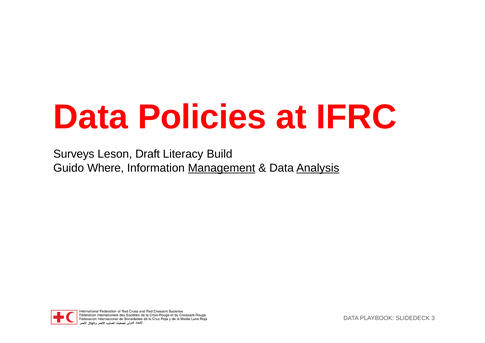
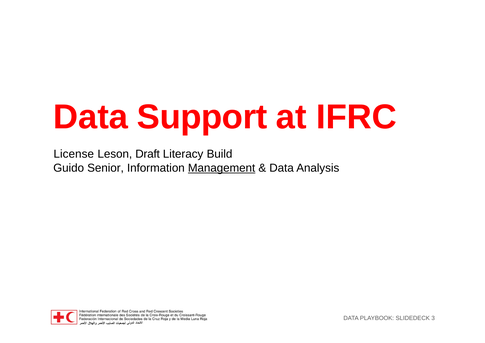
Policies: Policies -> Support
Surveys: Surveys -> License
Where: Where -> Senior
Analysis underline: present -> none
